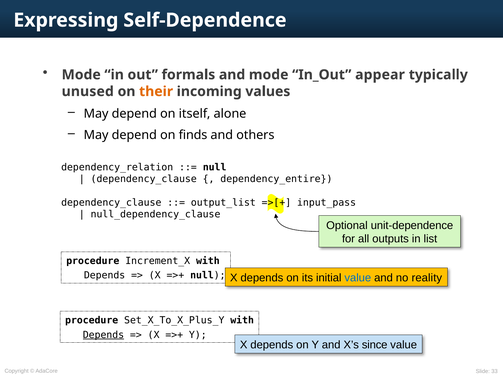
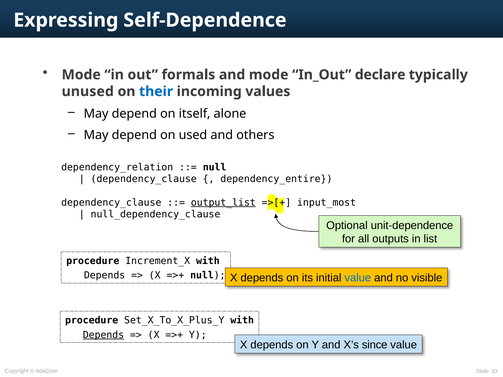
appear: appear -> declare
their colour: orange -> blue
finds: finds -> used
output_list underline: none -> present
input_pass: input_pass -> input_most
reality: reality -> visible
